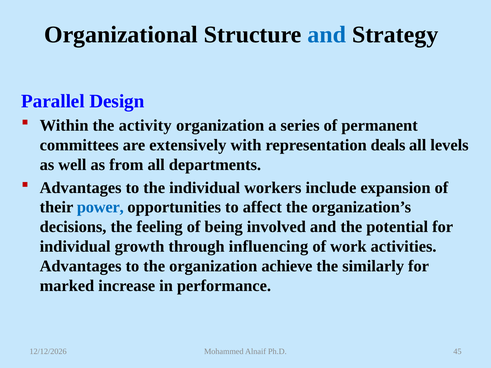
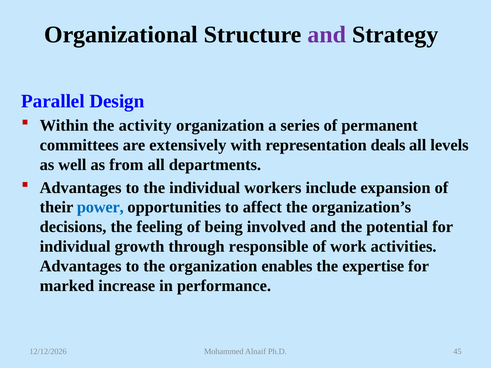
and at (327, 35) colour: blue -> purple
influencing: influencing -> responsible
achieve: achieve -> enables
similarly: similarly -> expertise
